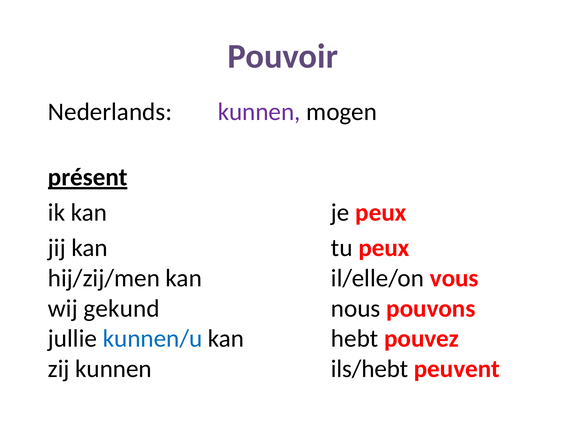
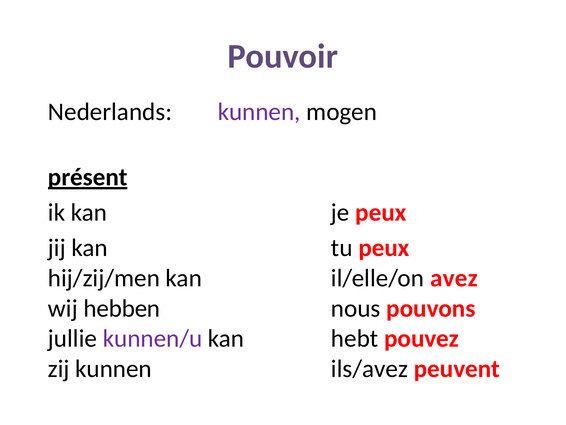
vous: vous -> avez
gekund: gekund -> hebben
kunnen/u colour: blue -> purple
ils/hebt: ils/hebt -> ils/avez
